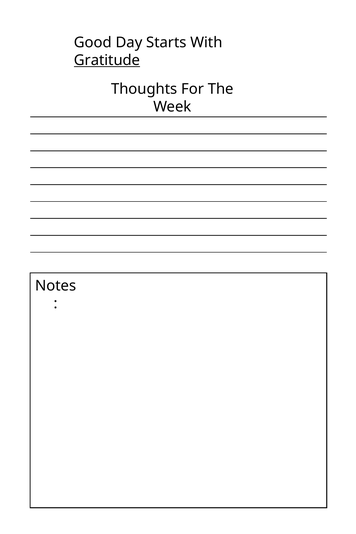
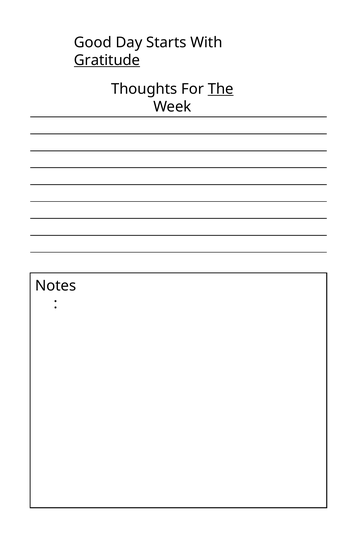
The underline: none -> present
